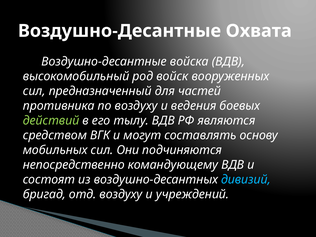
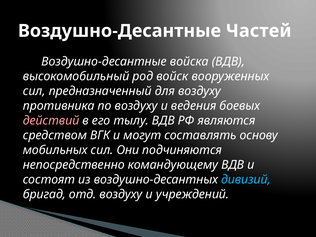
Охвата: Охвата -> Частей
для частей: частей -> воздуху
действий colour: light green -> pink
